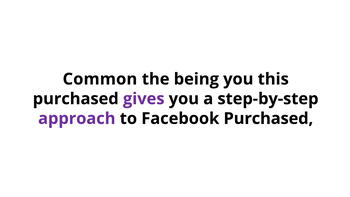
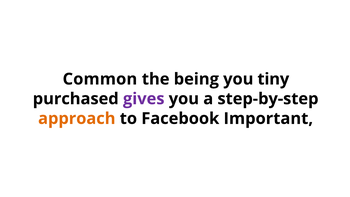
this: this -> tiny
approach colour: purple -> orange
Facebook Purchased: Purchased -> Important
